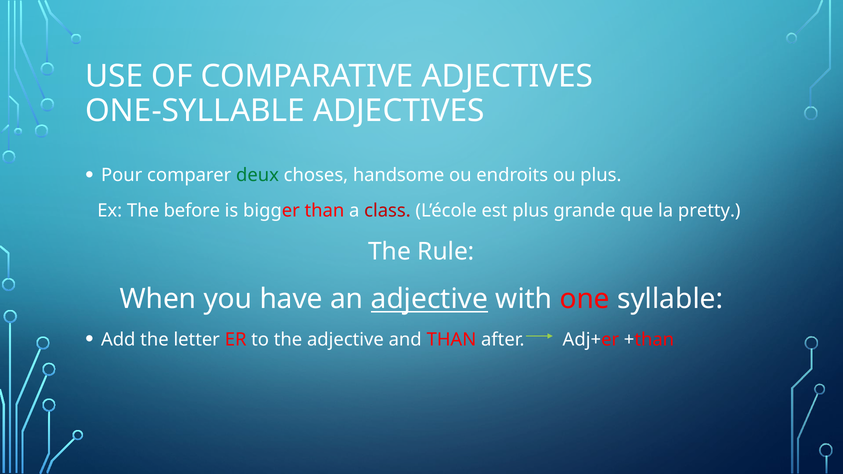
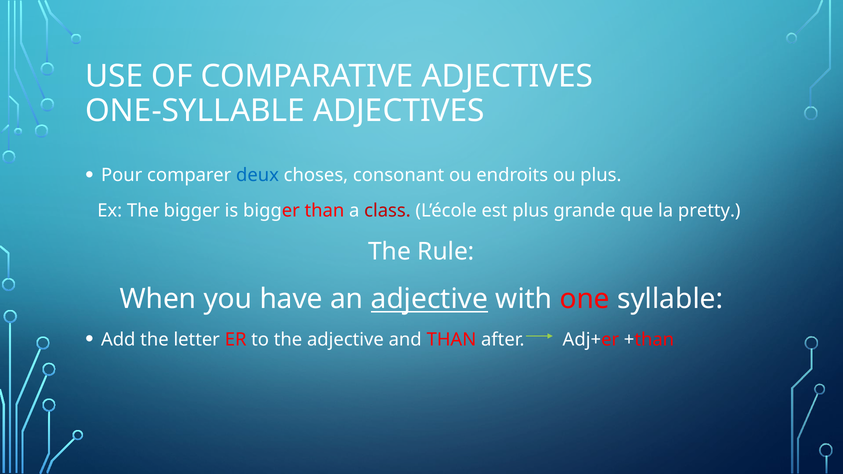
deux colour: green -> blue
handsome: handsome -> consonant
The before: before -> bigger
